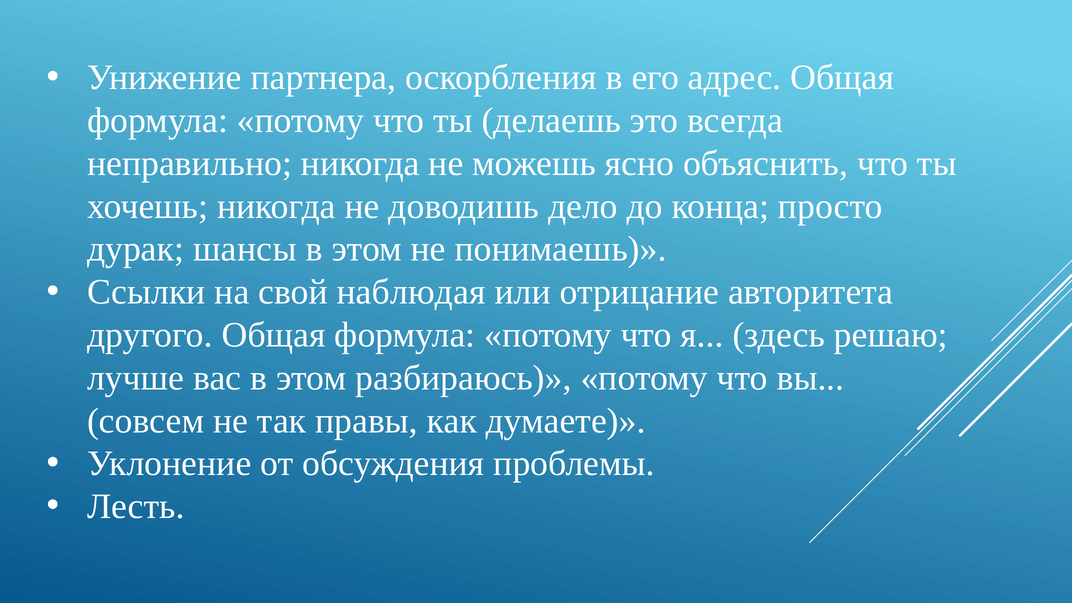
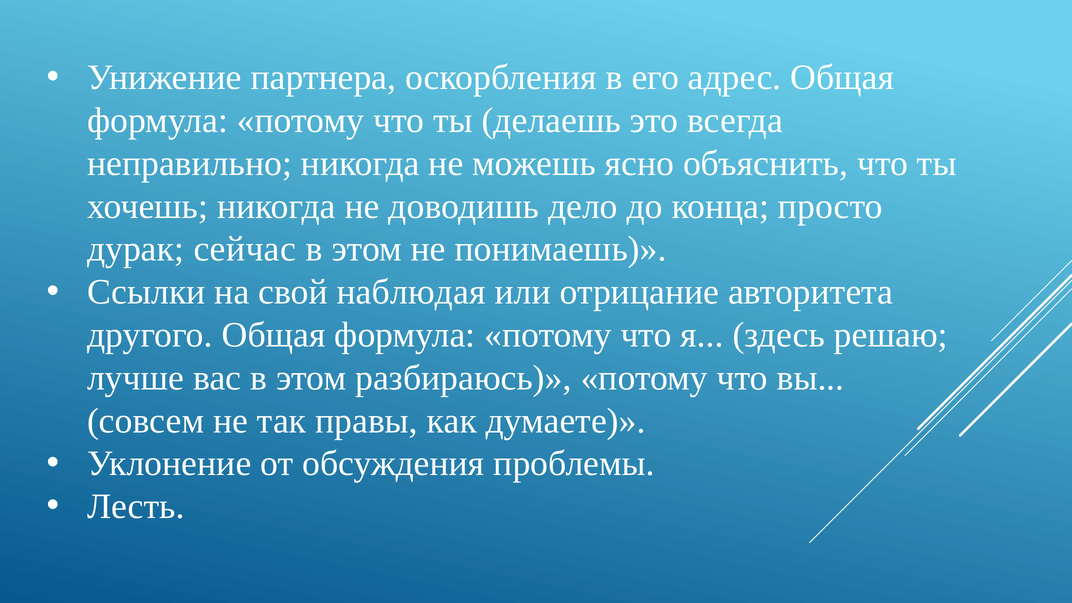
шансы: шансы -> сейчас
